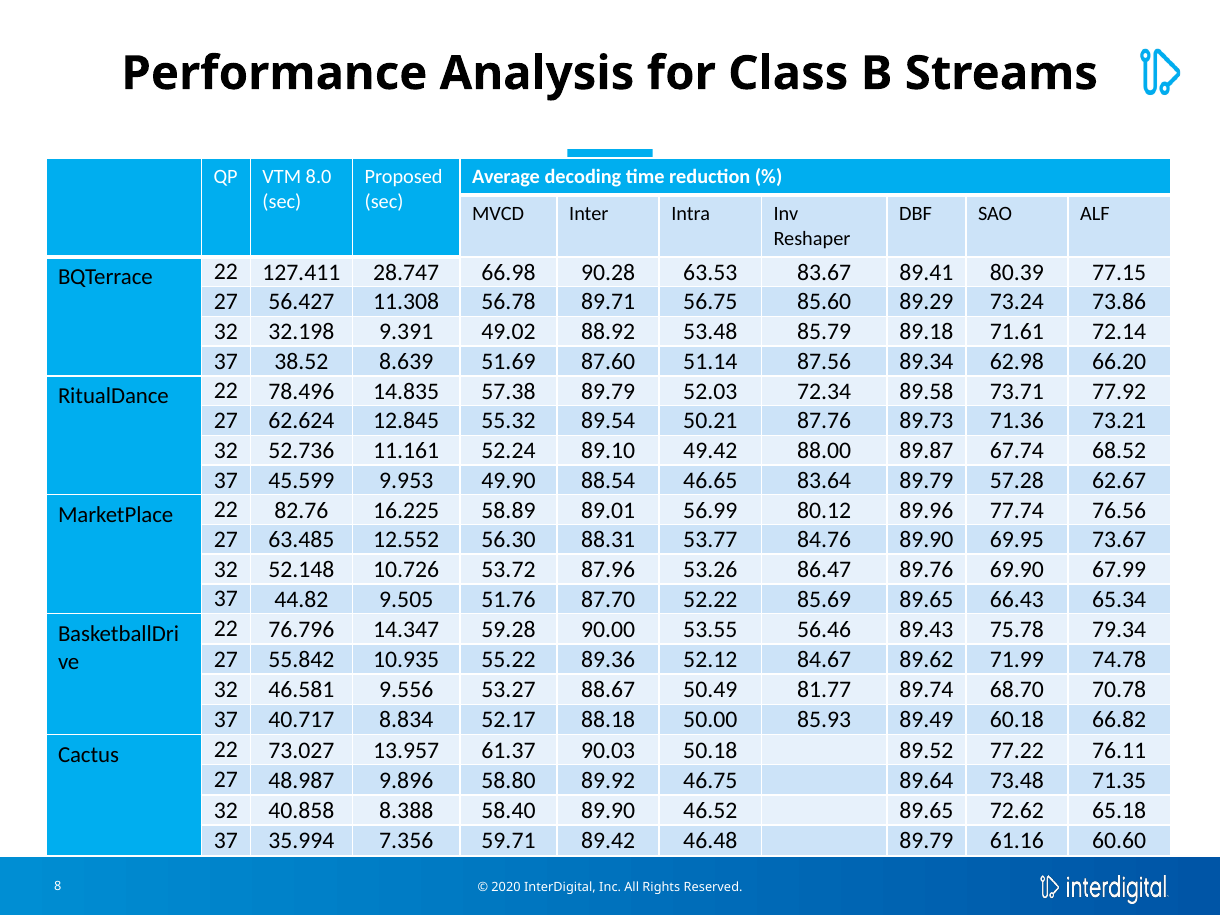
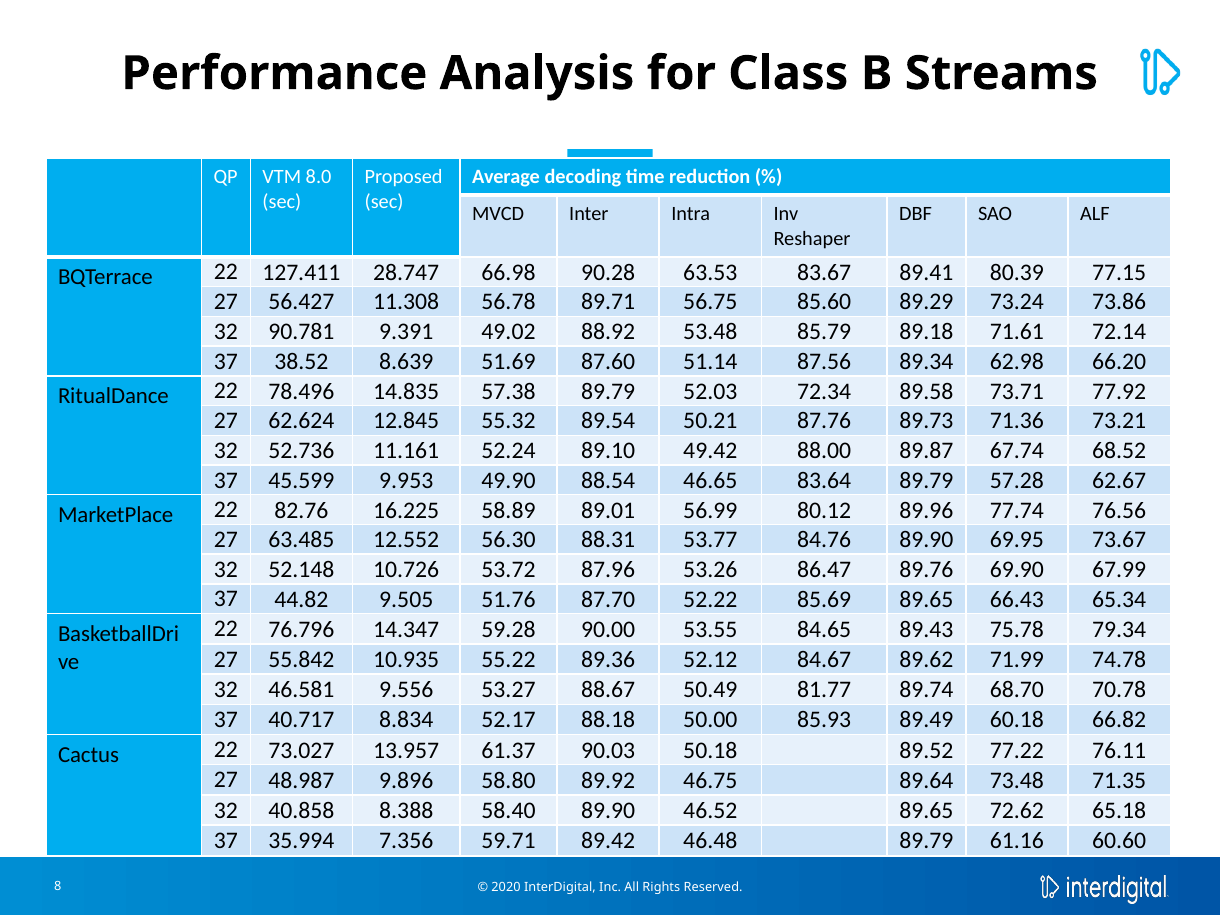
32.198: 32.198 -> 90.781
56.46: 56.46 -> 84.65
